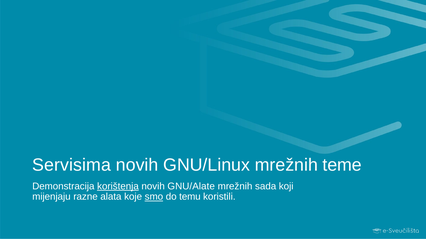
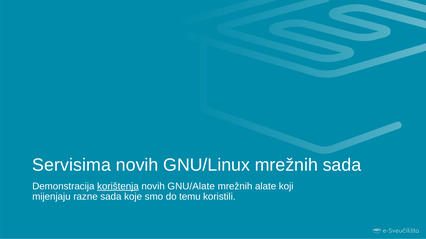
mrežnih teme: teme -> sada
sada: sada -> alate
razne alata: alata -> sada
smo underline: present -> none
